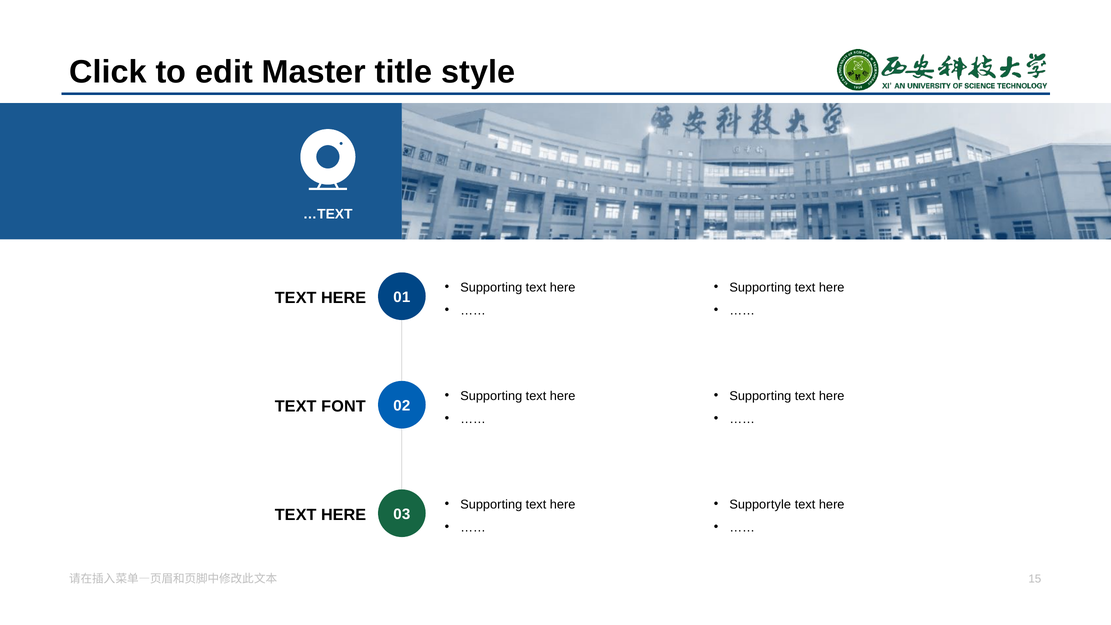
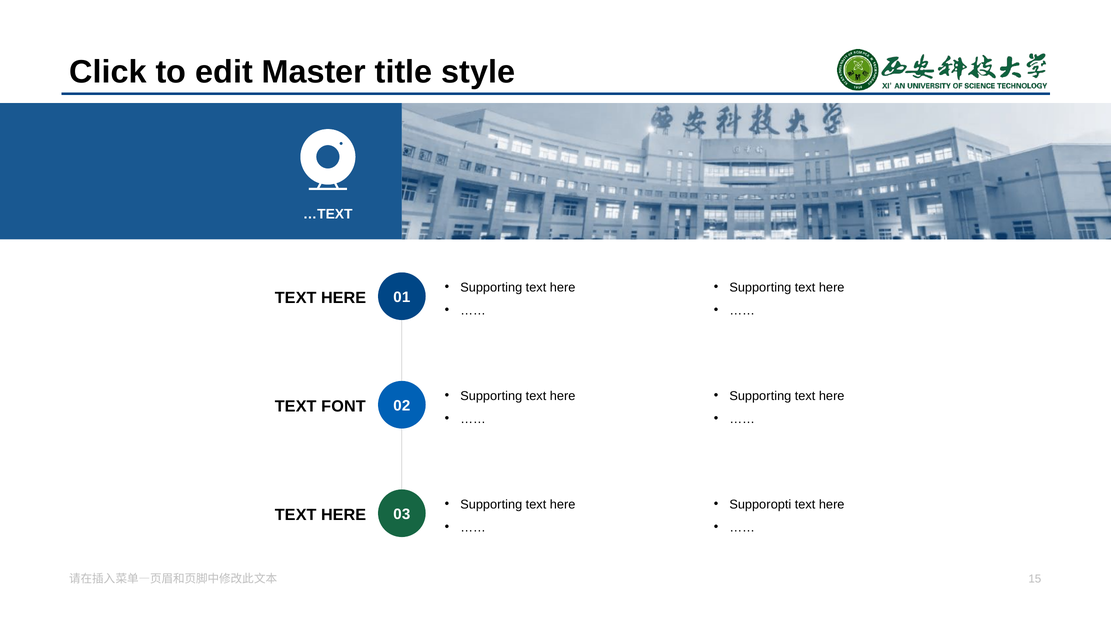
tyle: tyle -> opti
